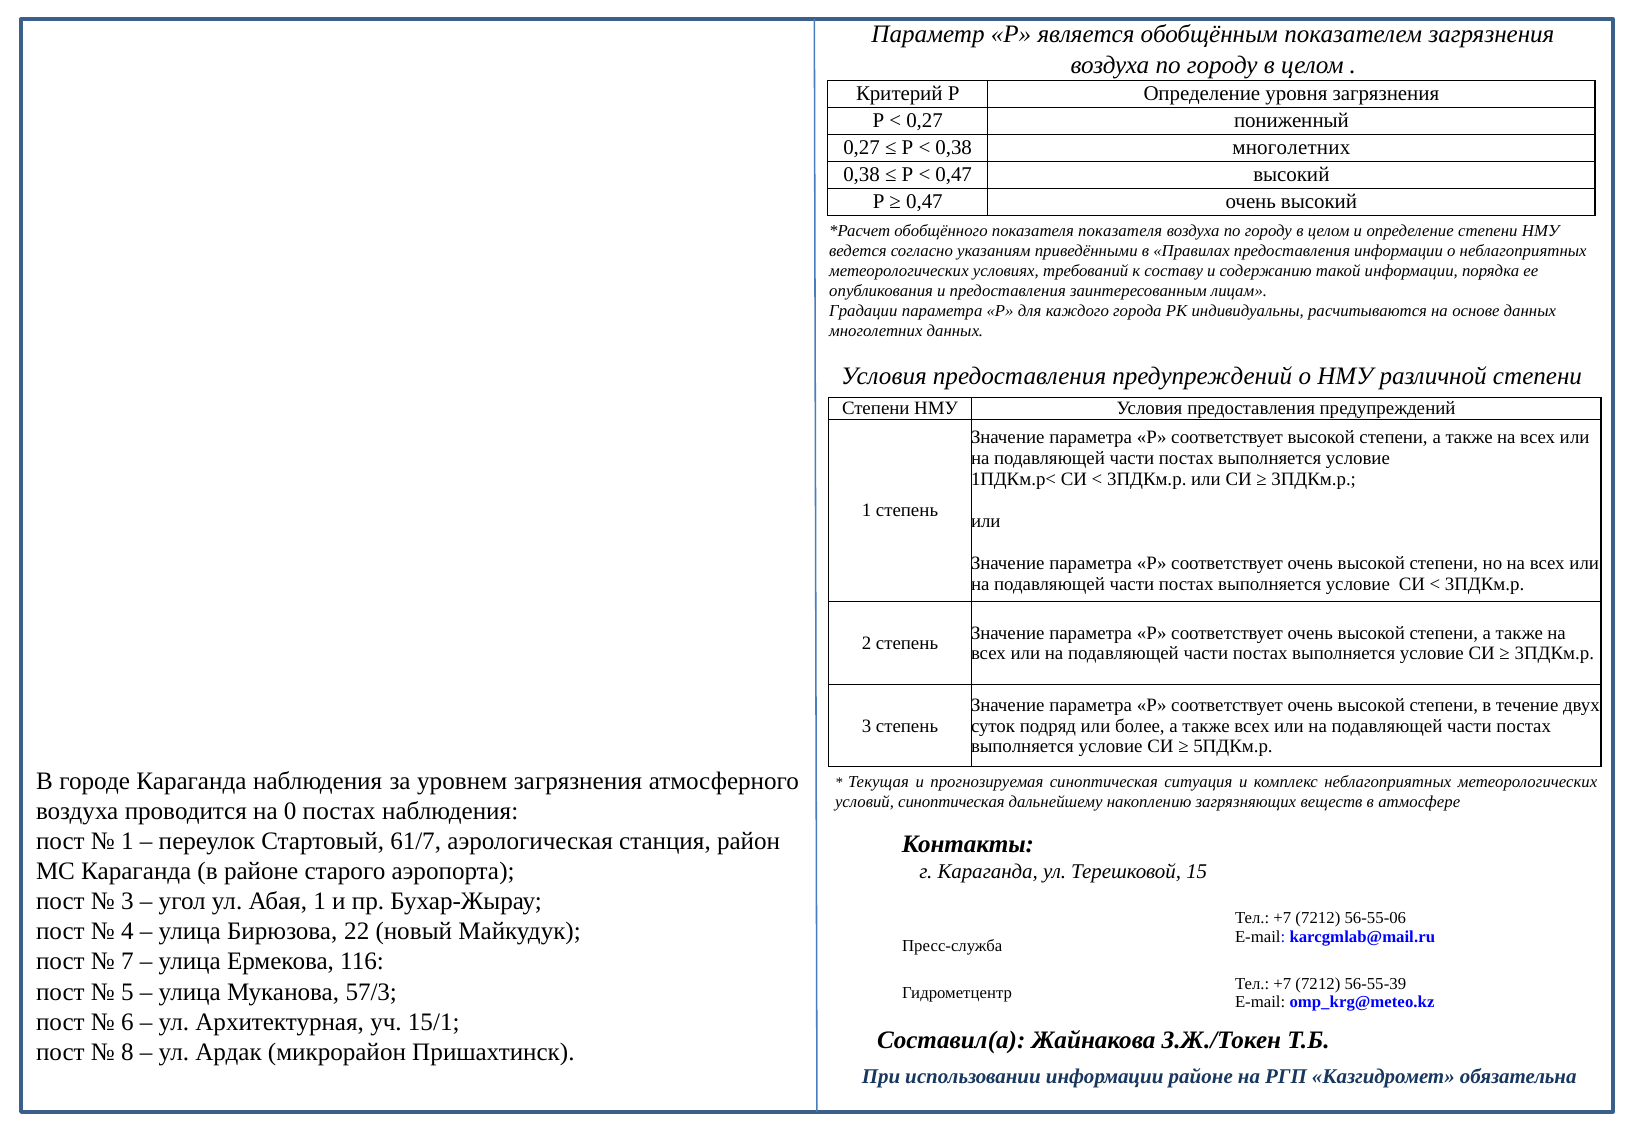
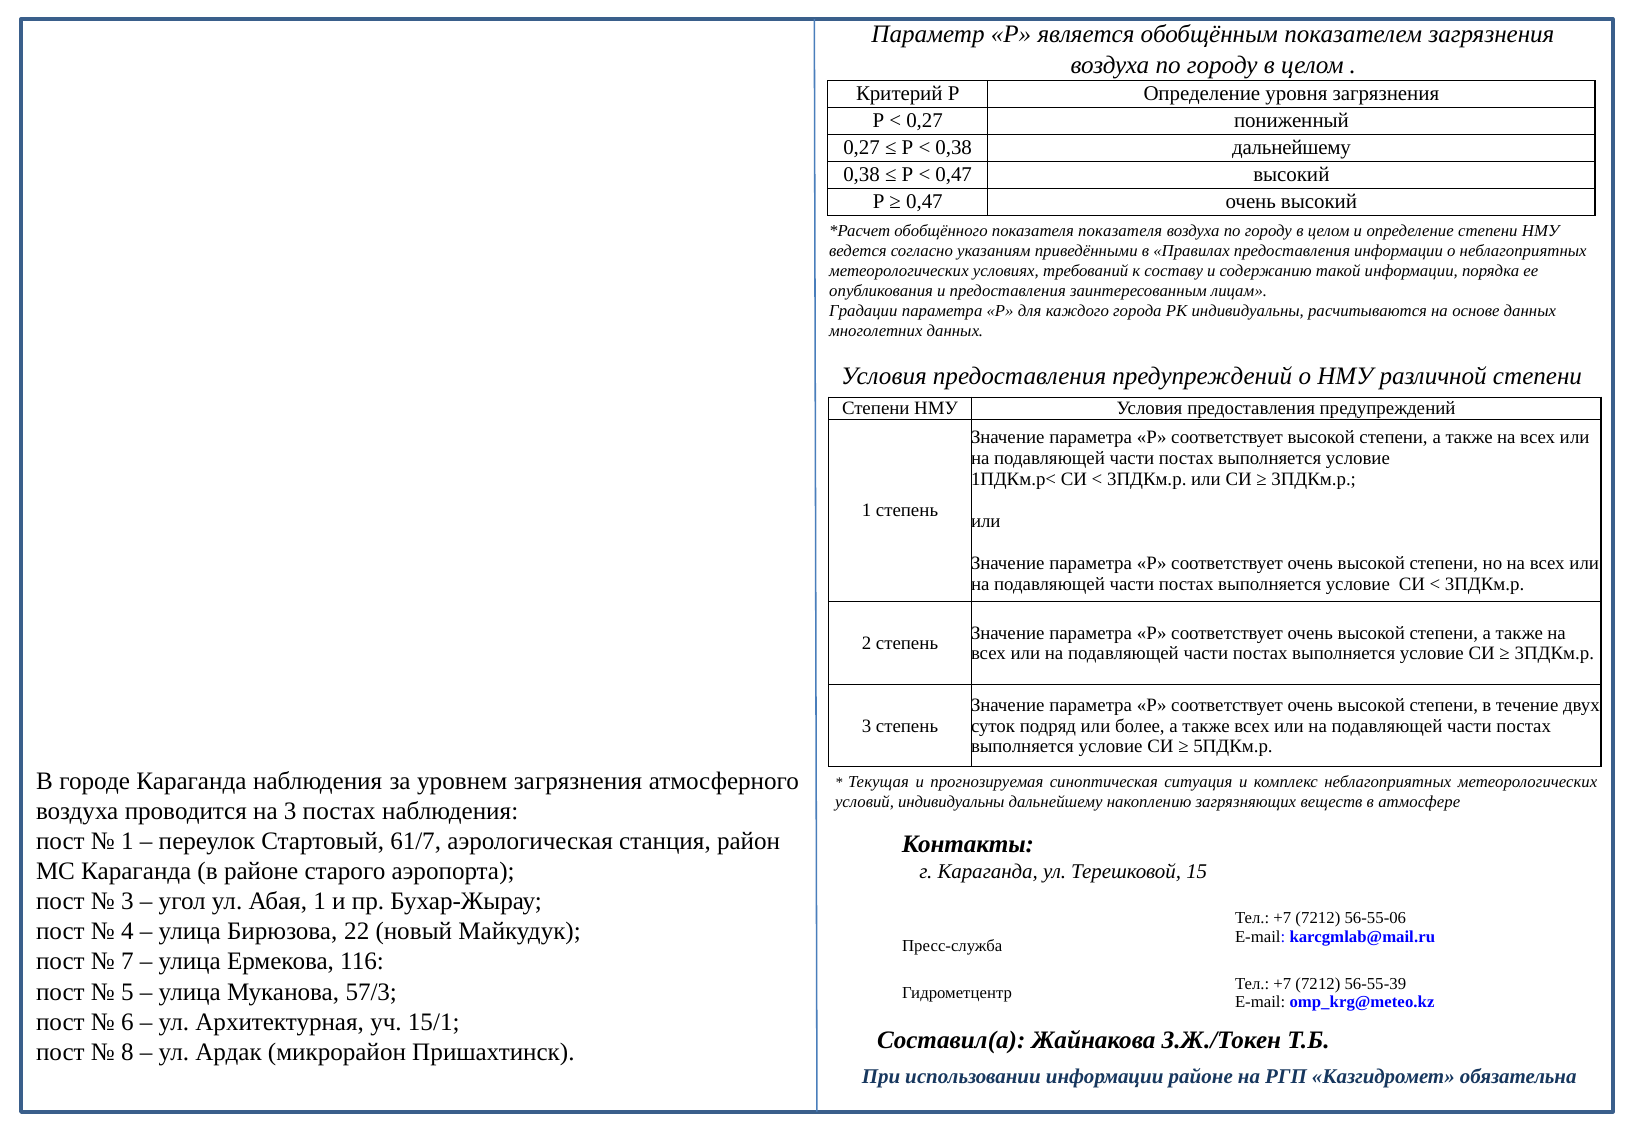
0,38 многолетних: многолетних -> дальнейшему
условий синоптическая: синоптическая -> индивидуальны
на 0: 0 -> 3
